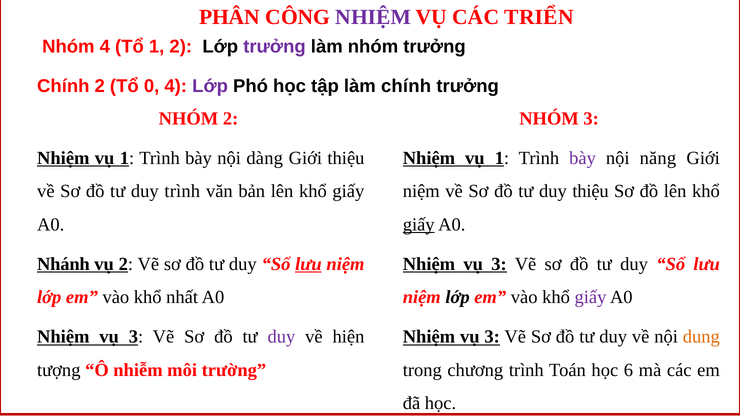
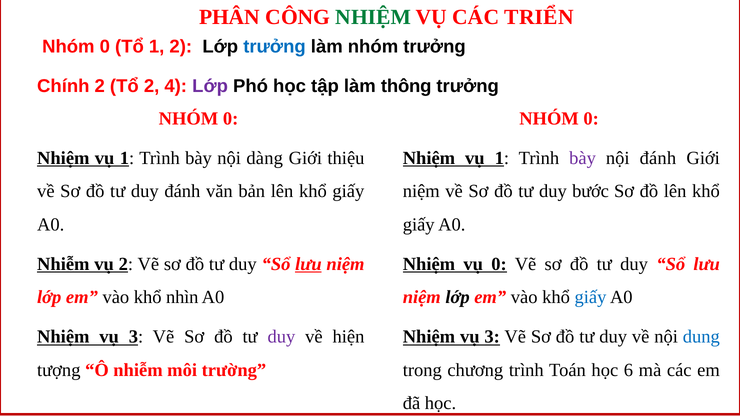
NHIỆM at (373, 17) colour: purple -> green
4 at (105, 47): 4 -> 0
trưởng at (274, 47) colour: purple -> blue
Tổ 0: 0 -> 2
làm chính: chính -> thông
2 at (231, 119): 2 -> 0
3 at (591, 119): 3 -> 0
nội năng: năng -> đánh
duy trình: trình -> đánh
duy thiệu: thiệu -> bước
giấy at (419, 225) underline: present -> none
Nhánh at (63, 264): Nhánh -> Nhiễm
3 at (499, 264): 3 -> 0
nhất: nhất -> nhìn
giấy at (590, 298) colour: purple -> blue
dung colour: orange -> blue
